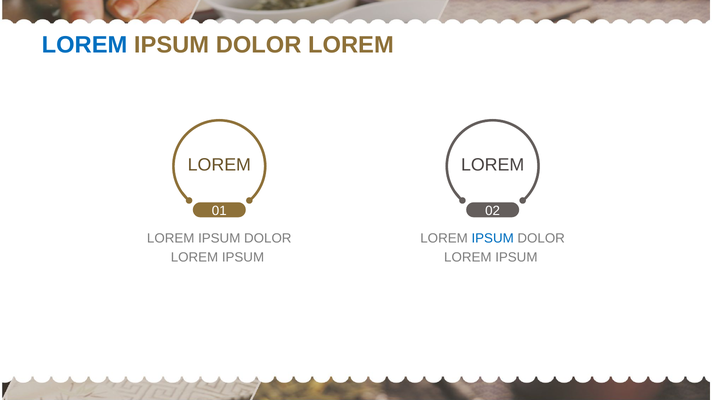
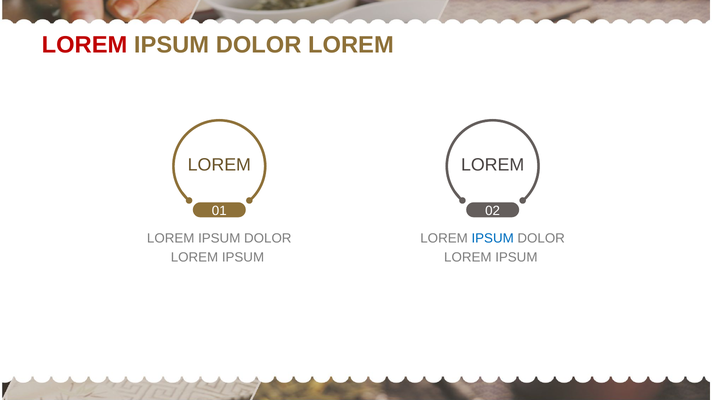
LOREM at (85, 45) colour: blue -> red
